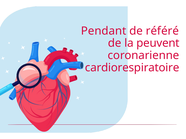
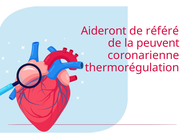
Pendant: Pendant -> Aideront
cardiorespiratoire: cardiorespiratoire -> thermorégulation
